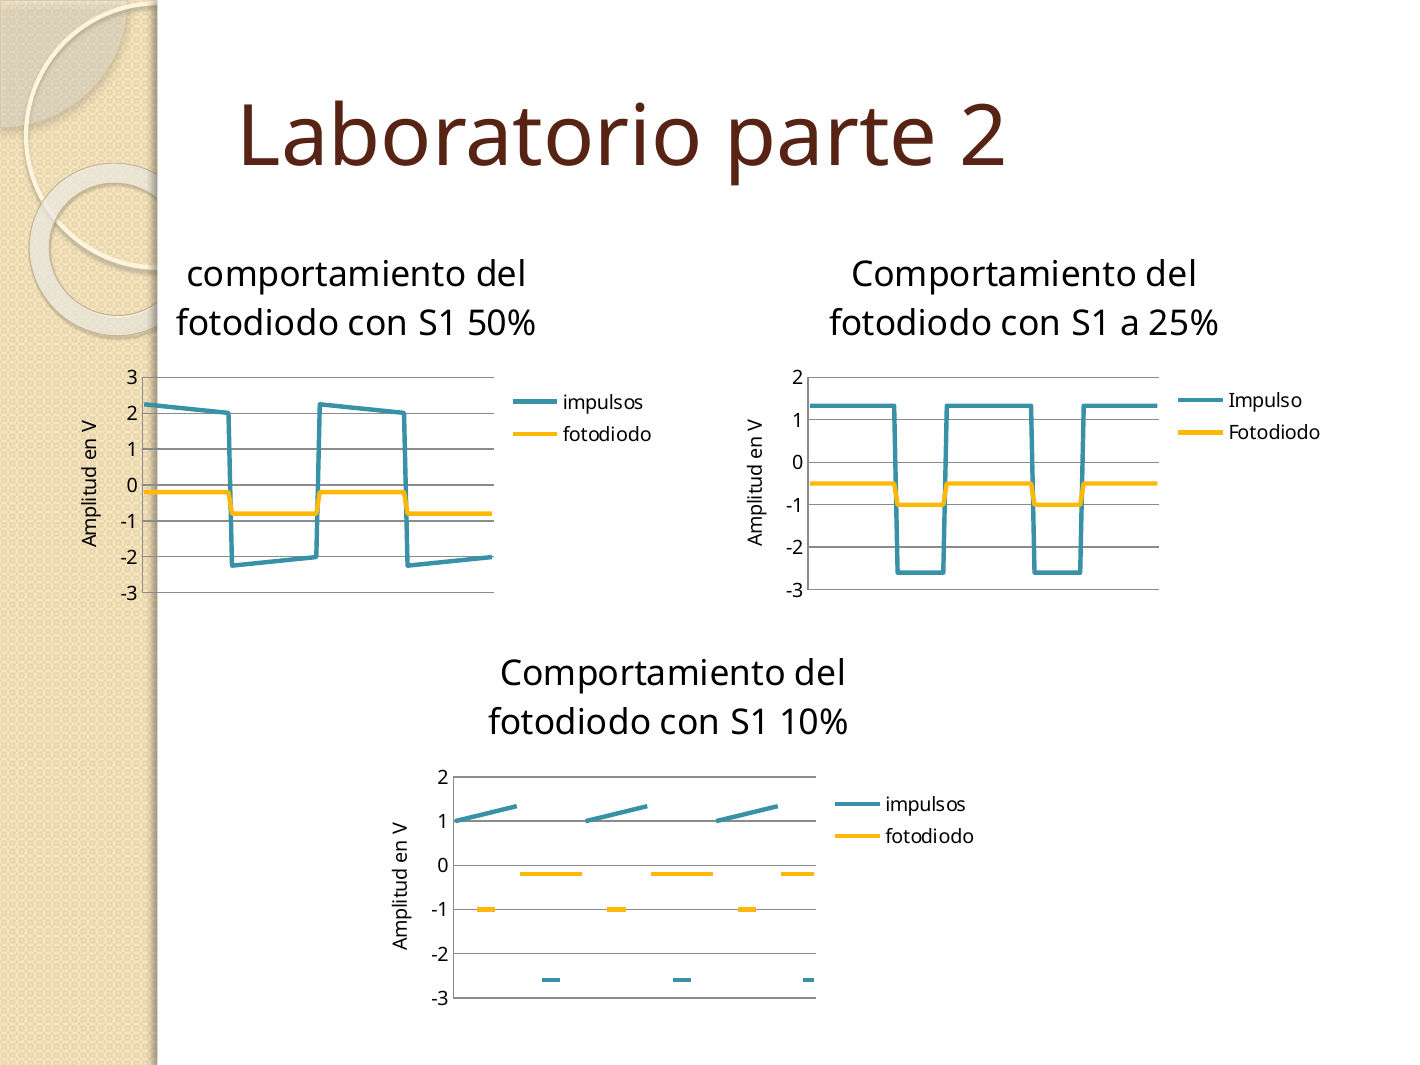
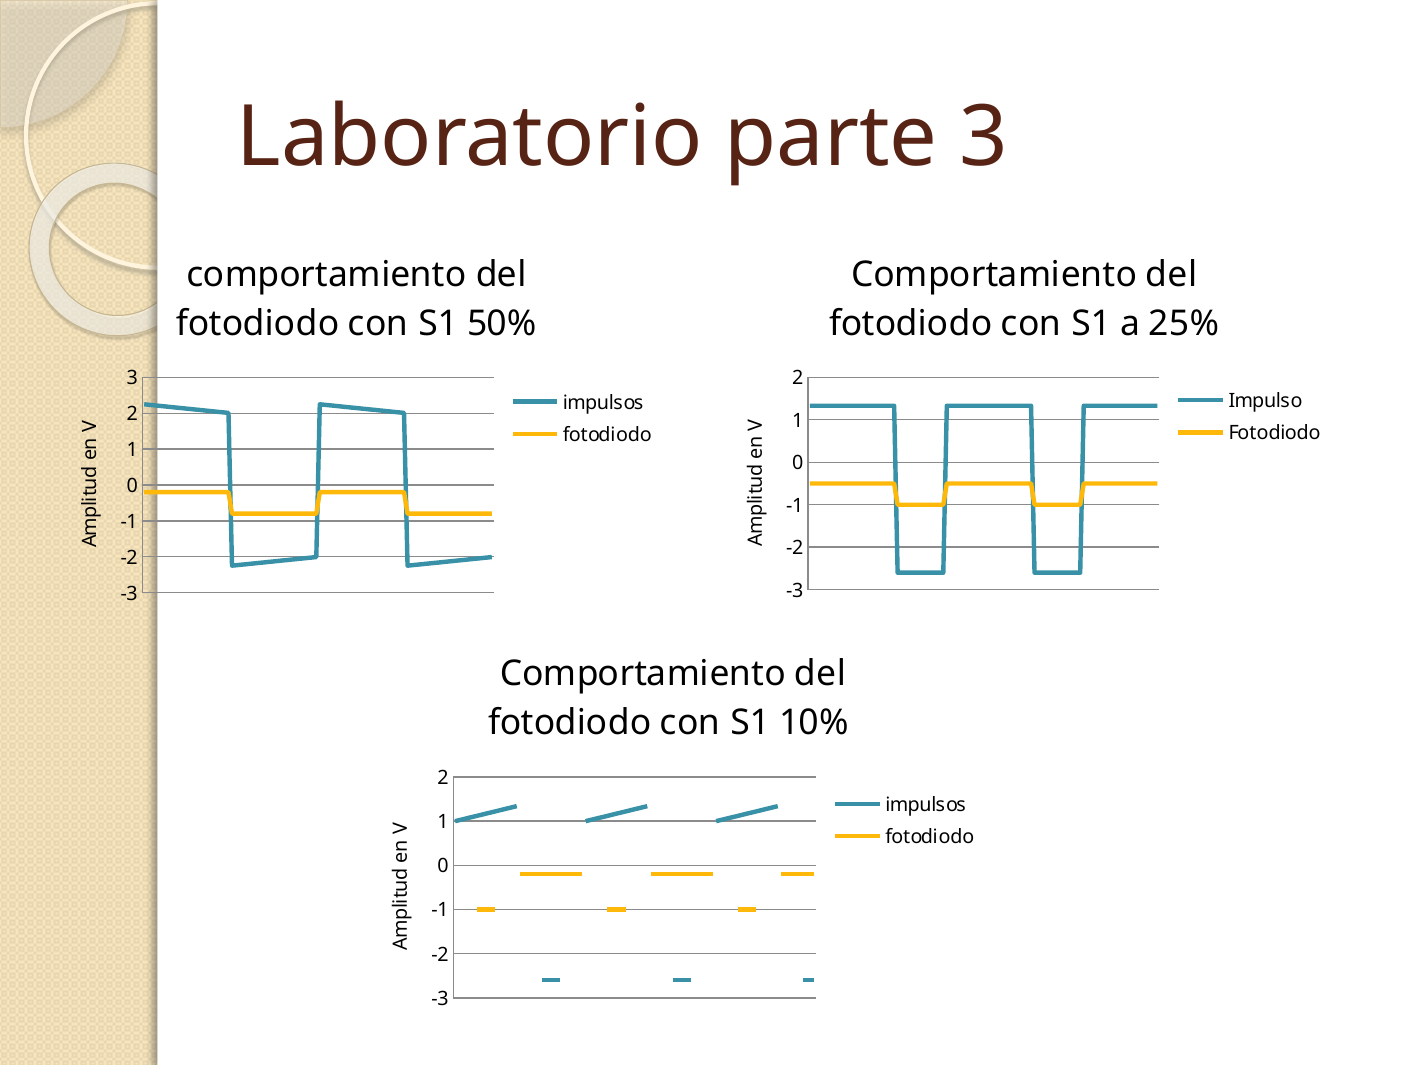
parte 2: 2 -> 3
